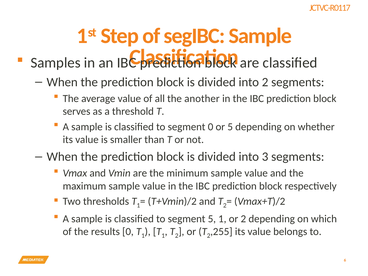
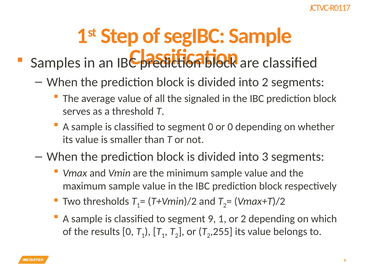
another: another -> signaled
or 5: 5 -> 0
segment 5: 5 -> 9
